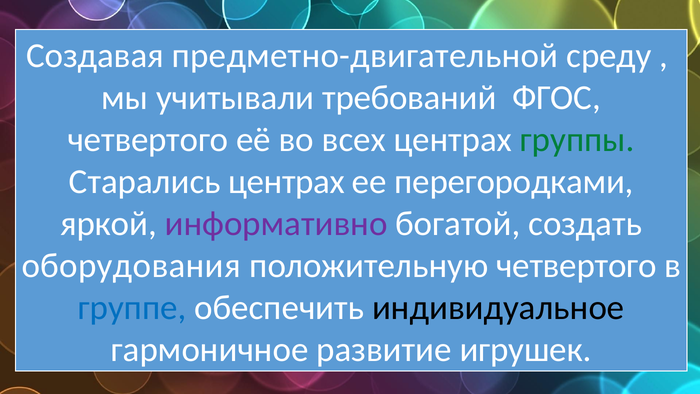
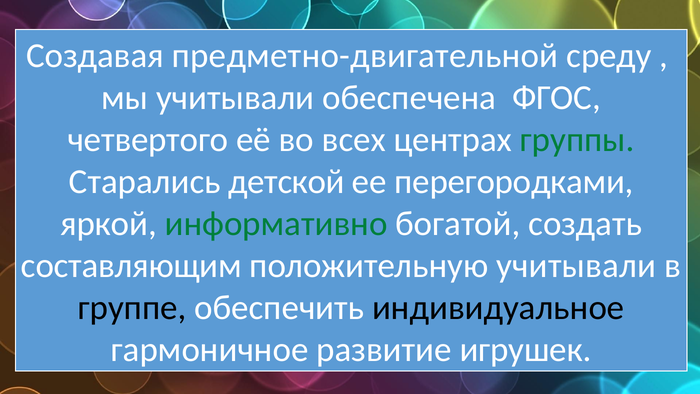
требований: требований -> обеспечена
Старались центрах: центрах -> детской
информативно colour: purple -> green
оборудования: оборудования -> составляющим
положительную четвертого: четвертого -> учитывали
группе colour: blue -> black
